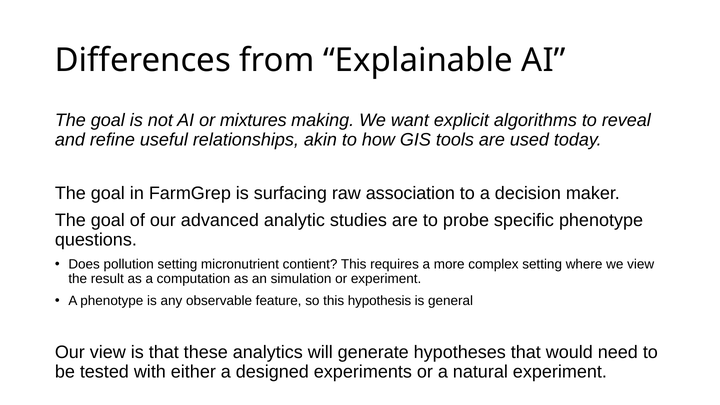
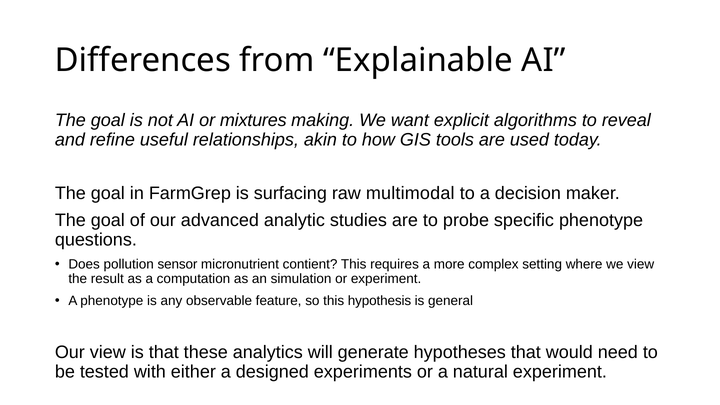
association: association -> multimodal
pollution setting: setting -> sensor
